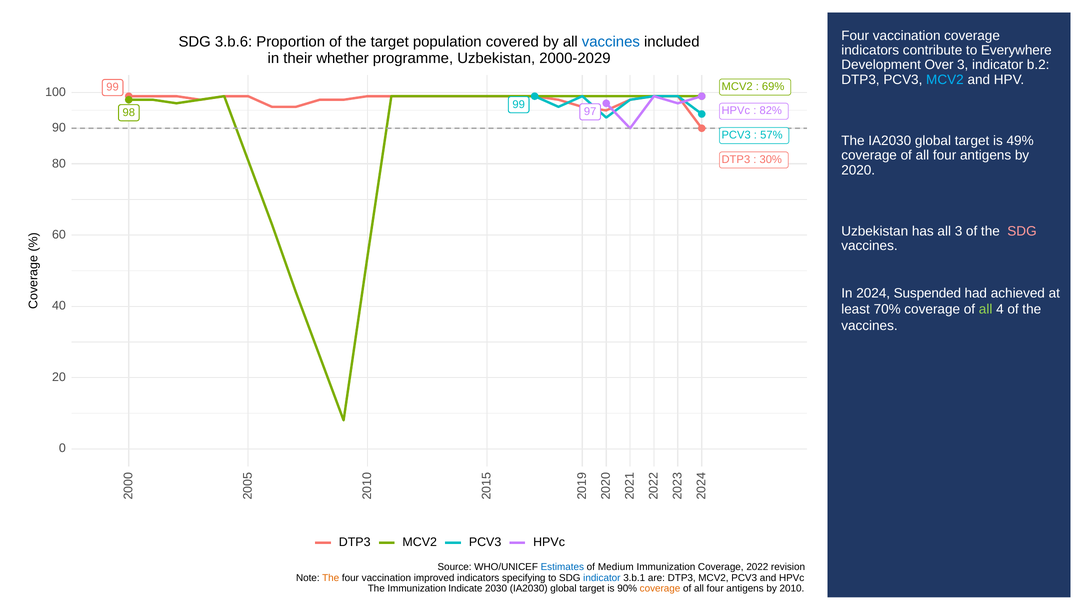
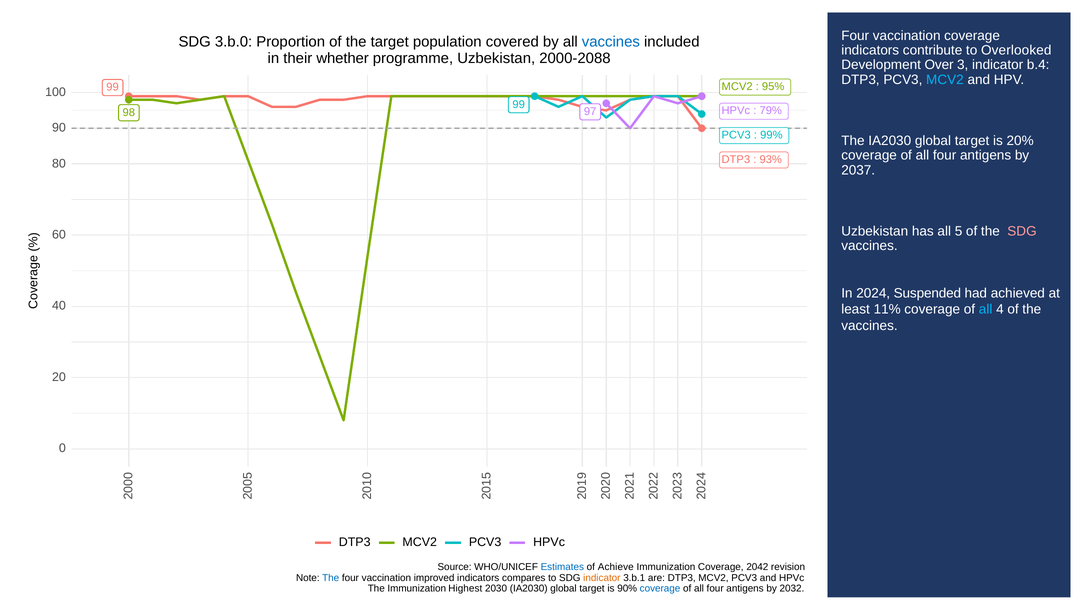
3.b.6: 3.b.6 -> 3.b.0
Everywhere: Everywhere -> Overlooked
2000-2029: 2000-2029 -> 2000-2088
b.2: b.2 -> b.4
69%: 69% -> 95%
82%: 82% -> 79%
57%: 57% -> 99%
49%: 49% -> 20%
30%: 30% -> 93%
2020: 2020 -> 2037
all 3: 3 -> 5
70%: 70% -> 11%
all at (986, 309) colour: light green -> light blue
Medium: Medium -> Achieve
2022: 2022 -> 2042
The at (331, 578) colour: orange -> blue
specifying: specifying -> compares
indicator at (602, 578) colour: blue -> orange
Indicate: Indicate -> Highest
coverage at (660, 588) colour: orange -> blue
2010: 2010 -> 2032
